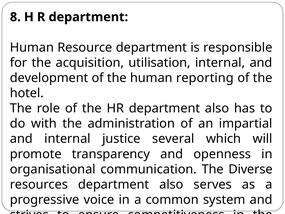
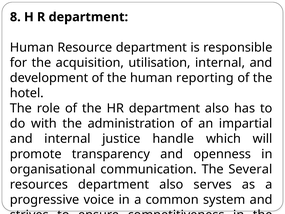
several: several -> handle
Diverse: Diverse -> Several
